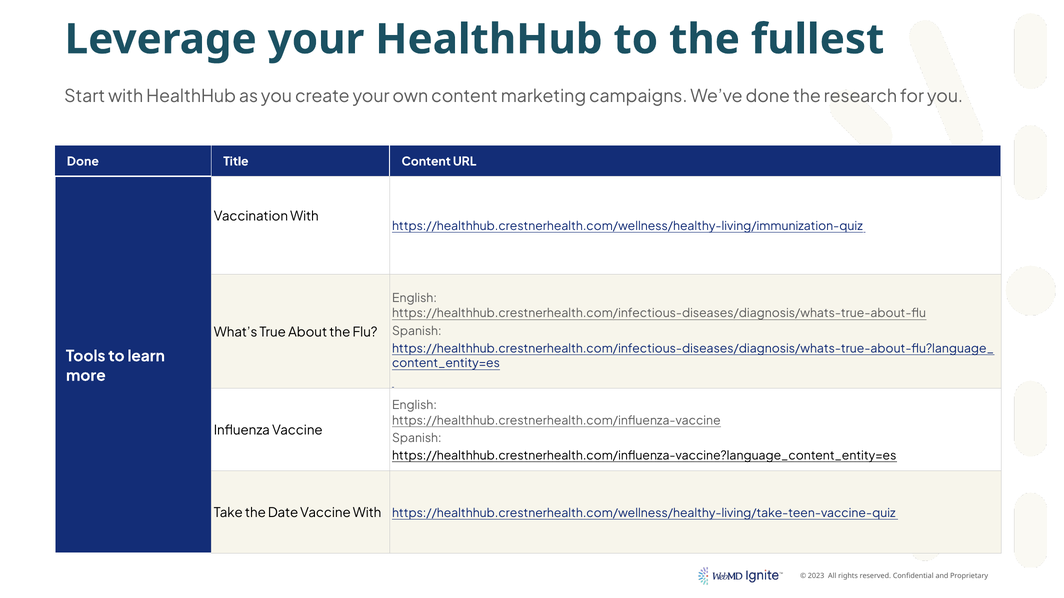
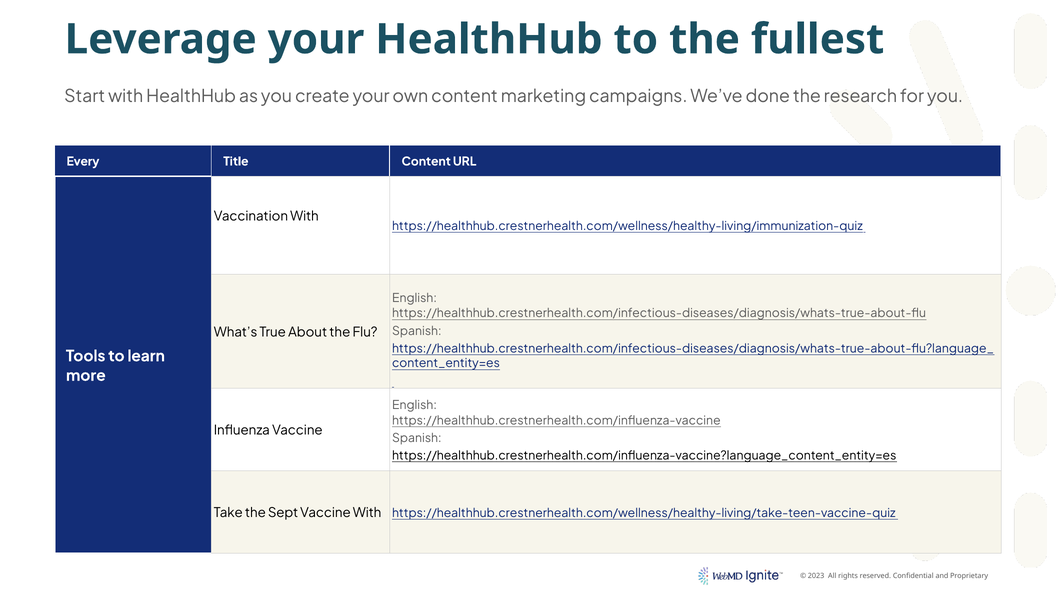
Done at (83, 162): Done -> Every
Date: Date -> Sept
